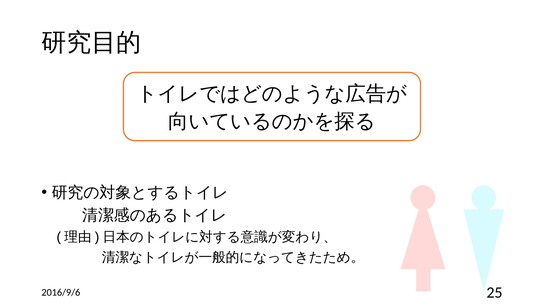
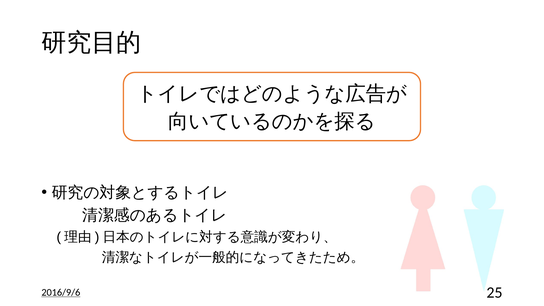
2016/9/6 underline: none -> present
